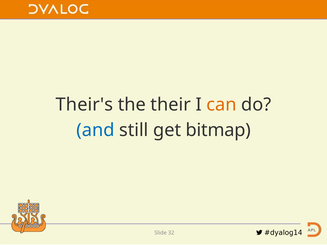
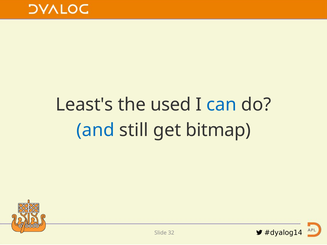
Their's: Their's -> Least's
their: their -> used
can colour: orange -> blue
